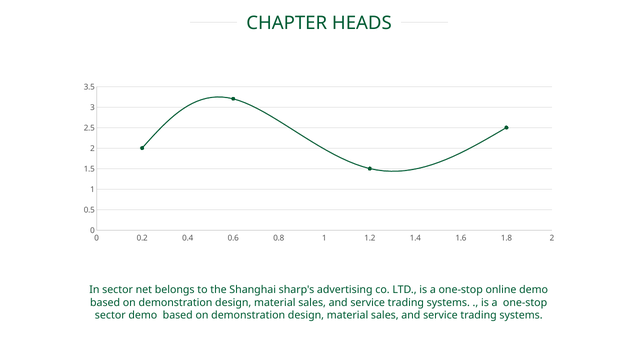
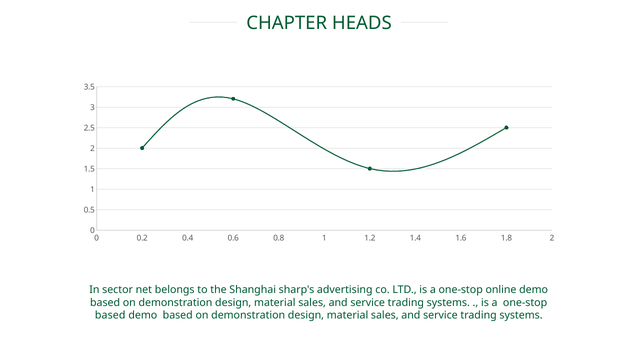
sector at (110, 315): sector -> based
